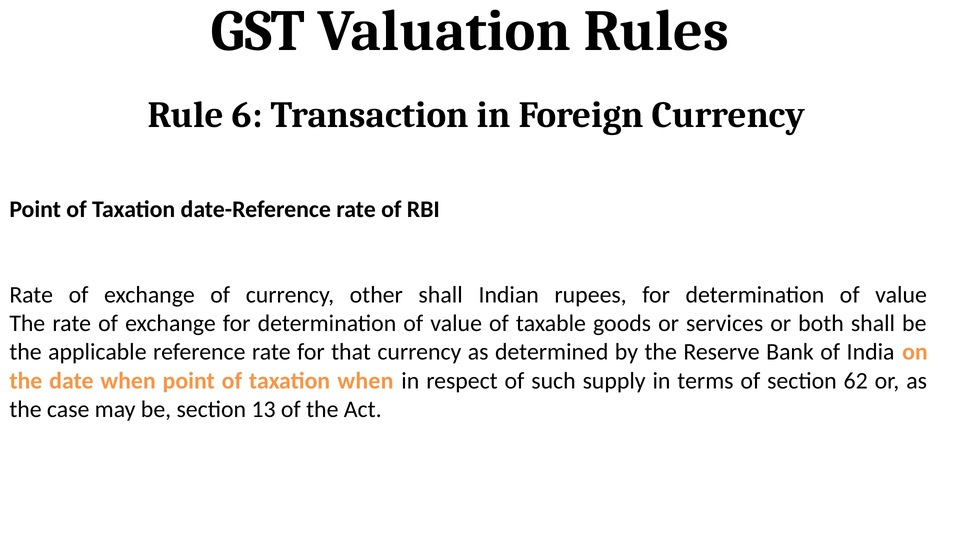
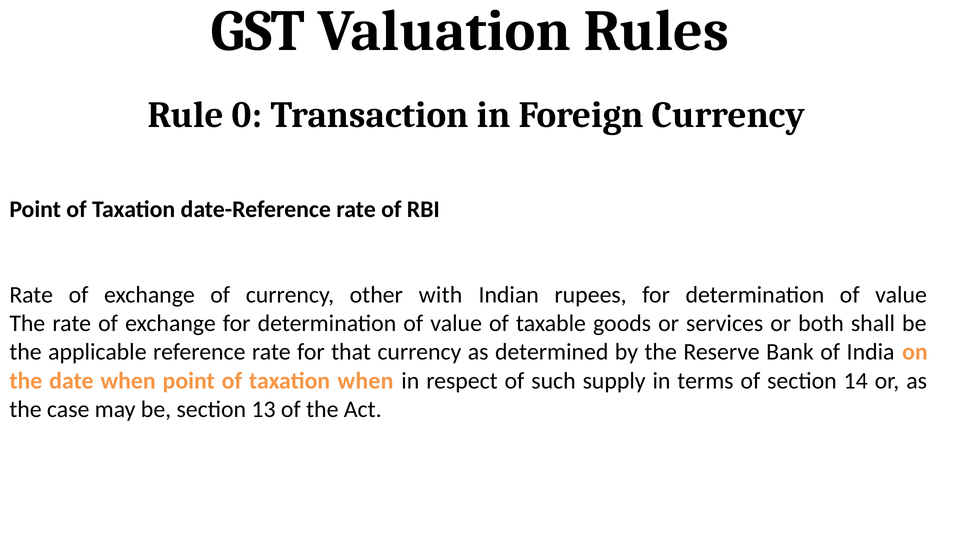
6: 6 -> 0
other shall: shall -> with
62: 62 -> 14
